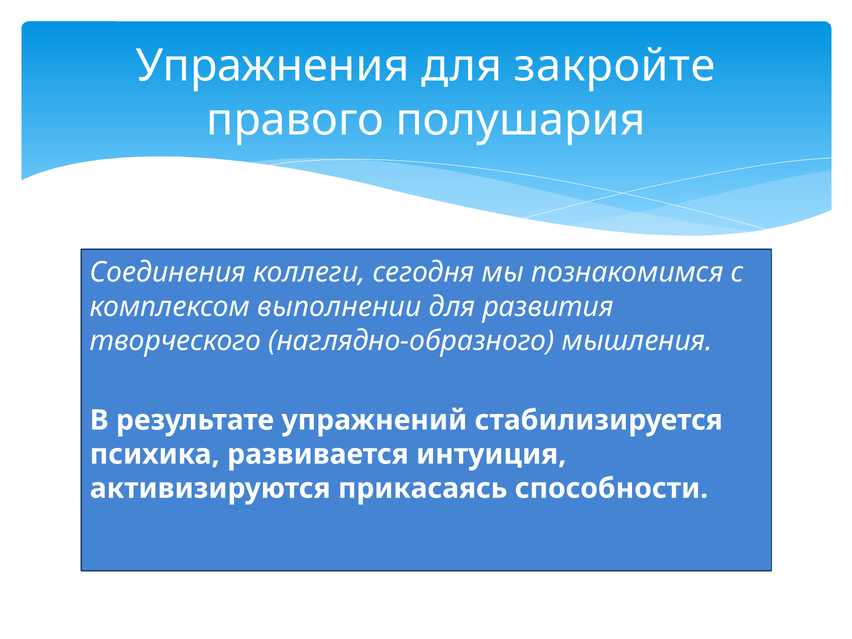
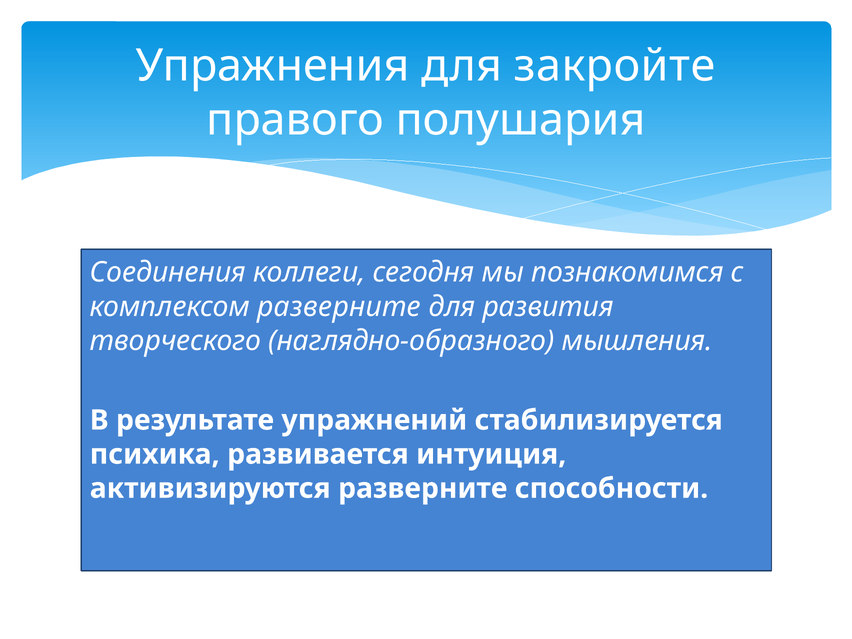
комплексом выполнении: выполнении -> разверните
активизируются прикасаясь: прикасаясь -> разверните
